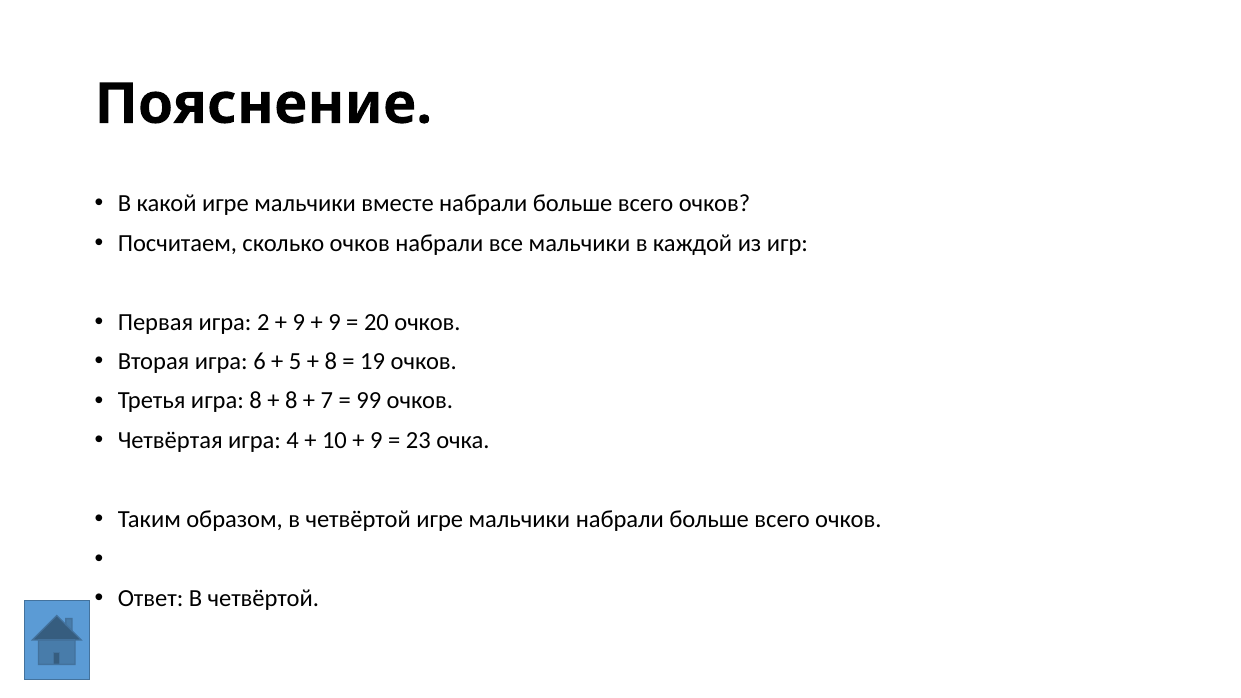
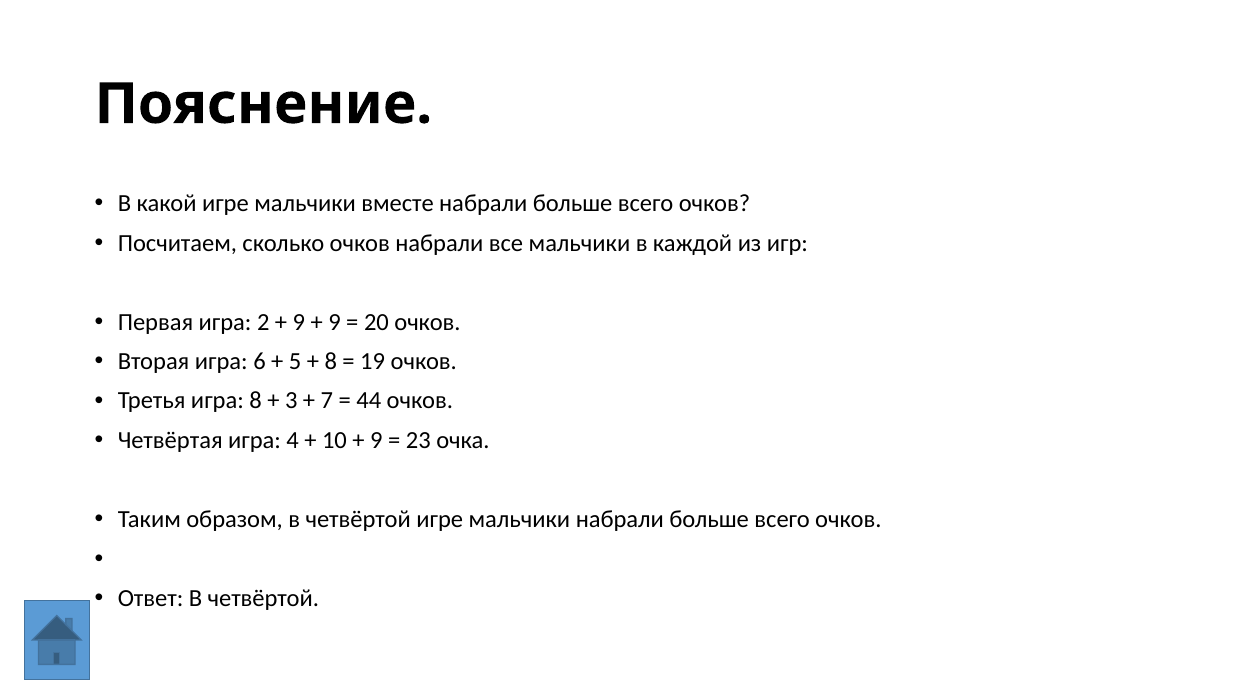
8 at (291, 401): 8 -> 3
99: 99 -> 44
